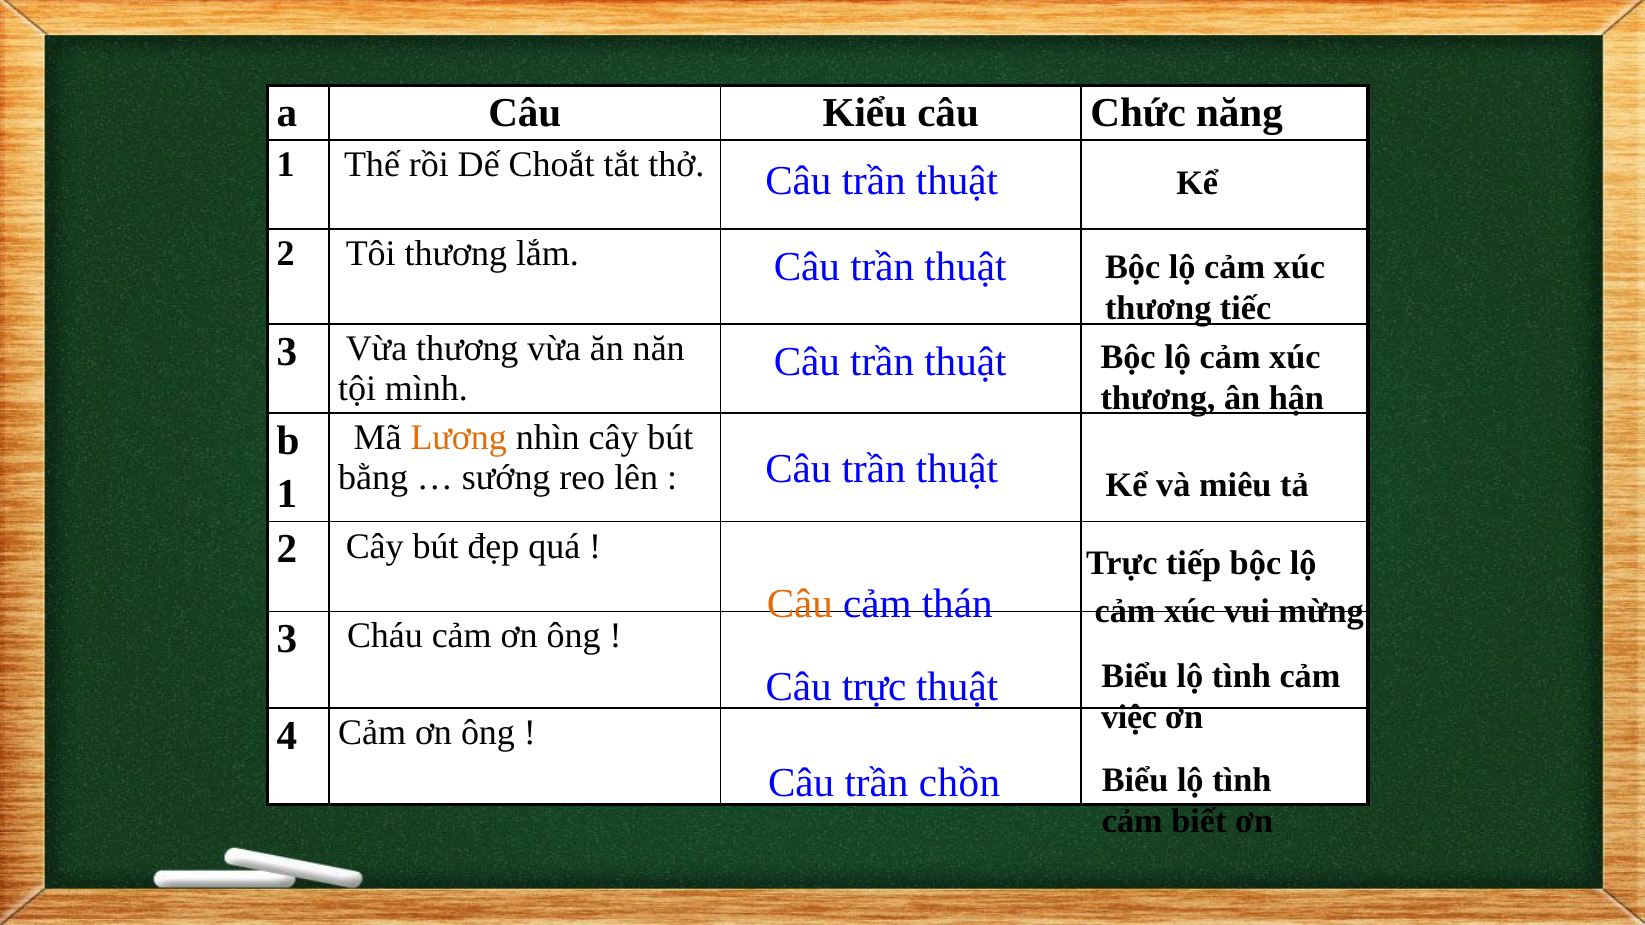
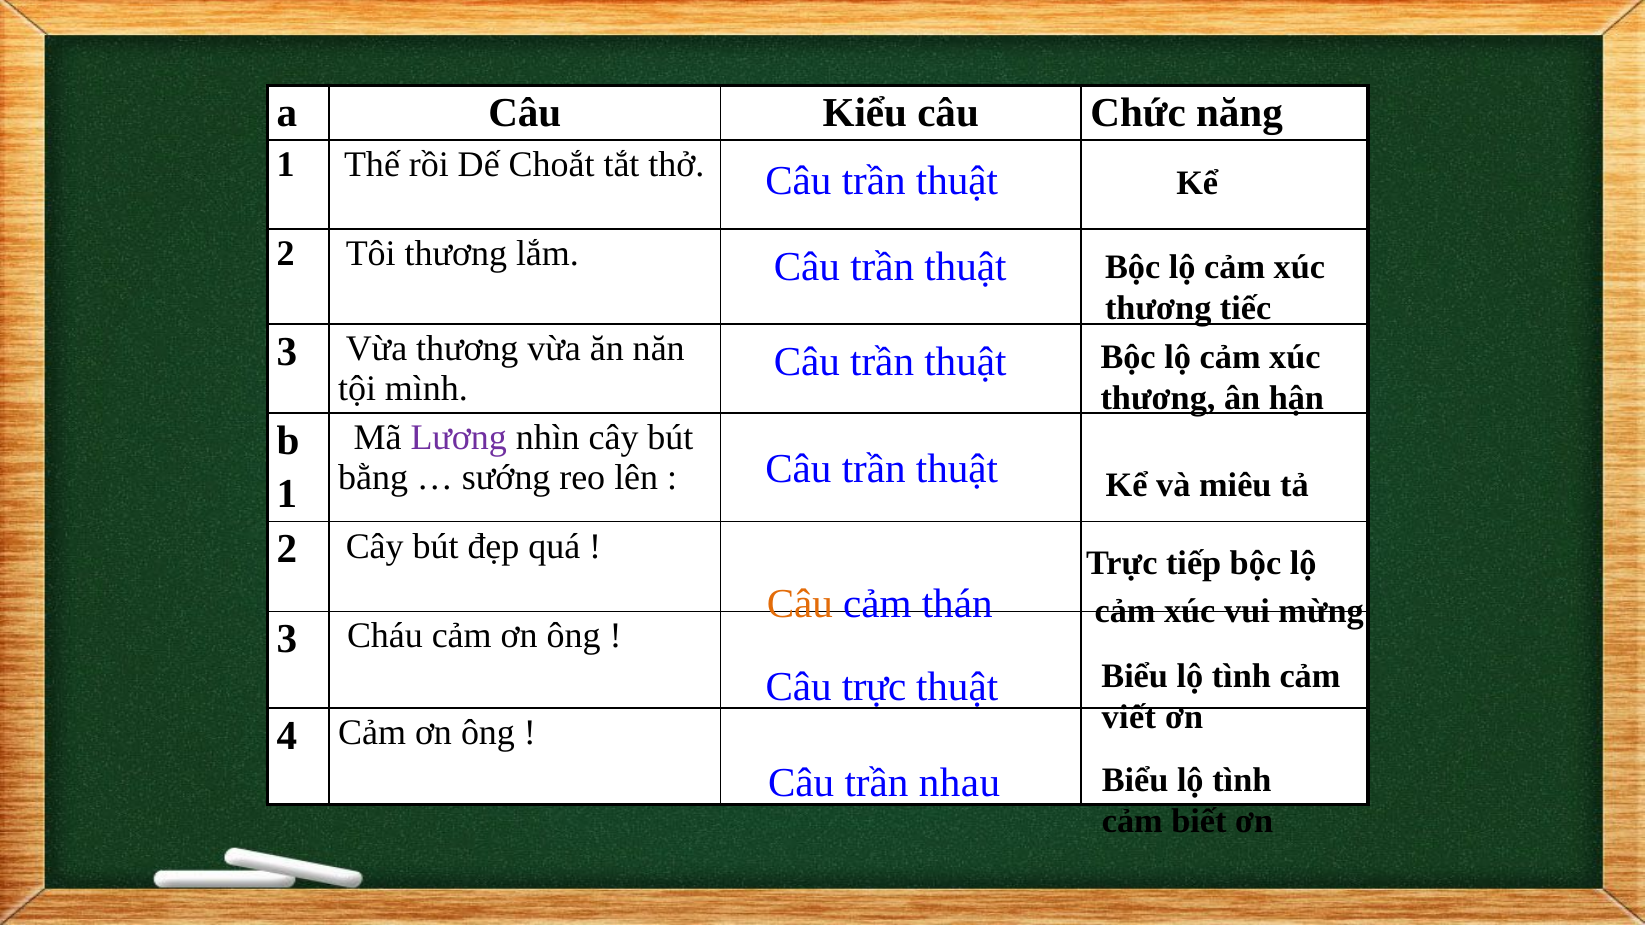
Lương colour: orange -> purple
việc: việc -> viết
chồn: chồn -> nhau
